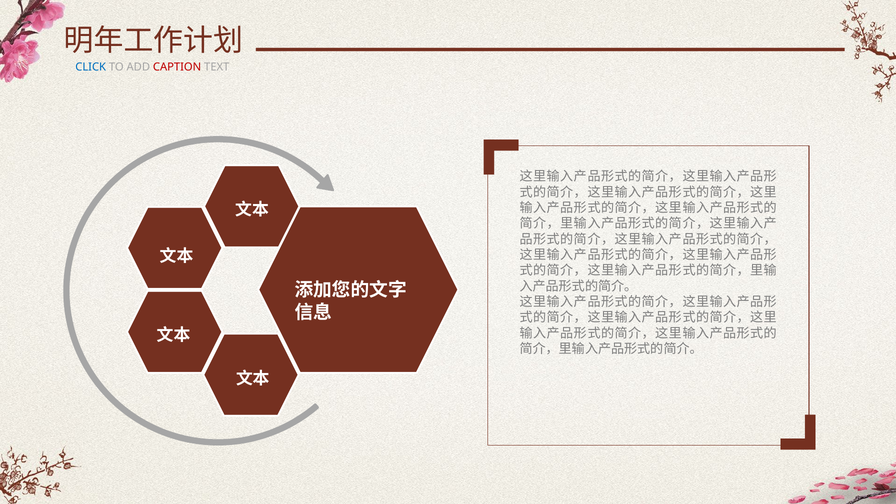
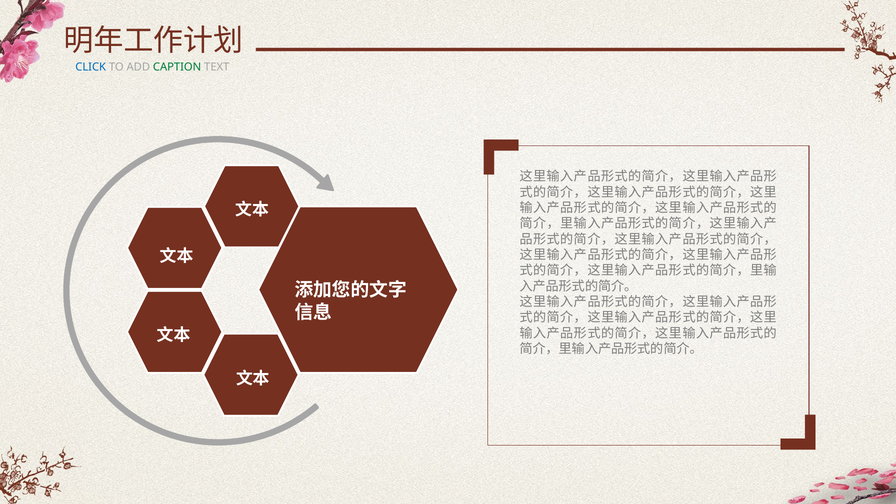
CAPTION colour: red -> green
